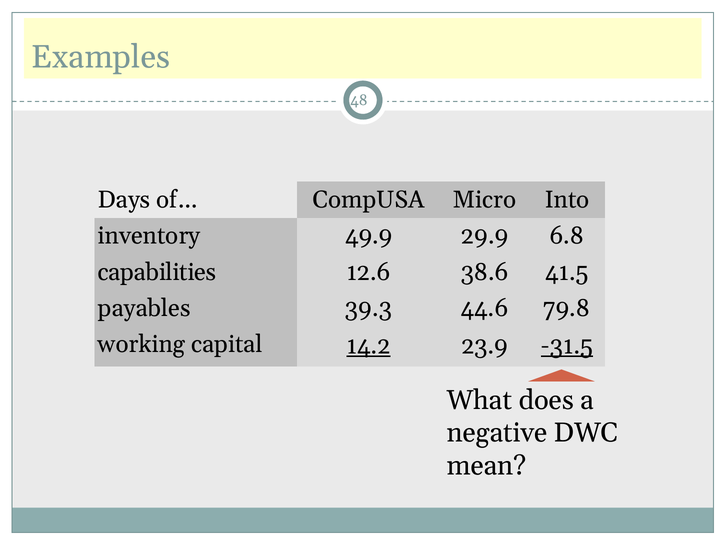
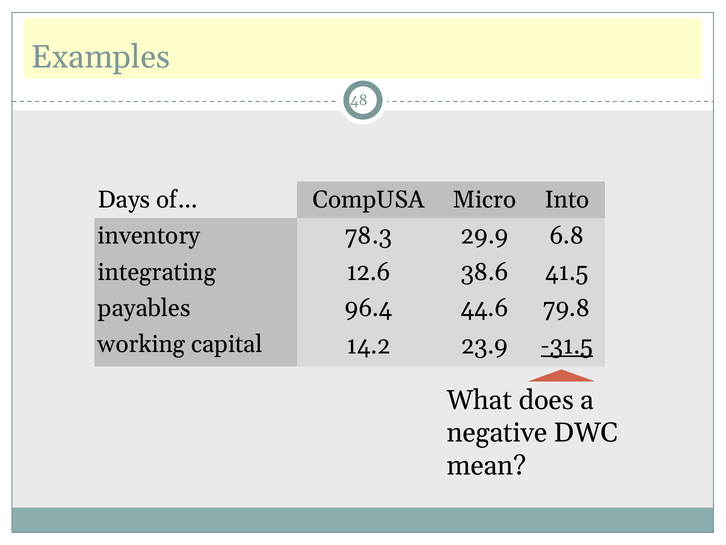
49.9: 49.9 -> 78.3
capabilities: capabilities -> integrating
39.3: 39.3 -> 96.4
14.2 underline: present -> none
